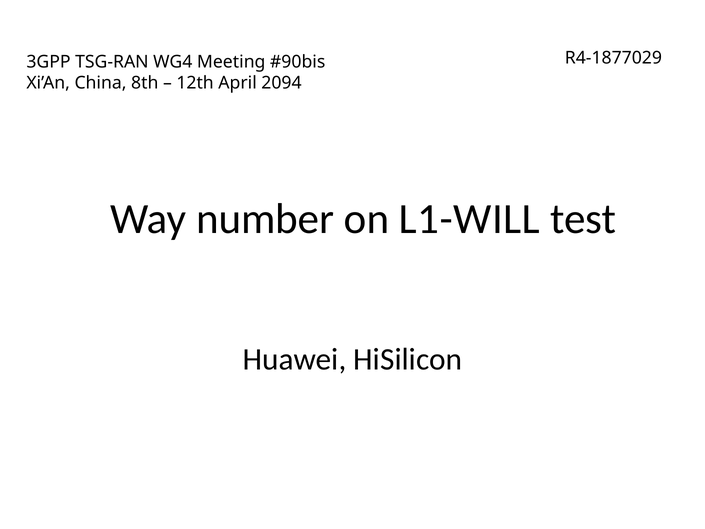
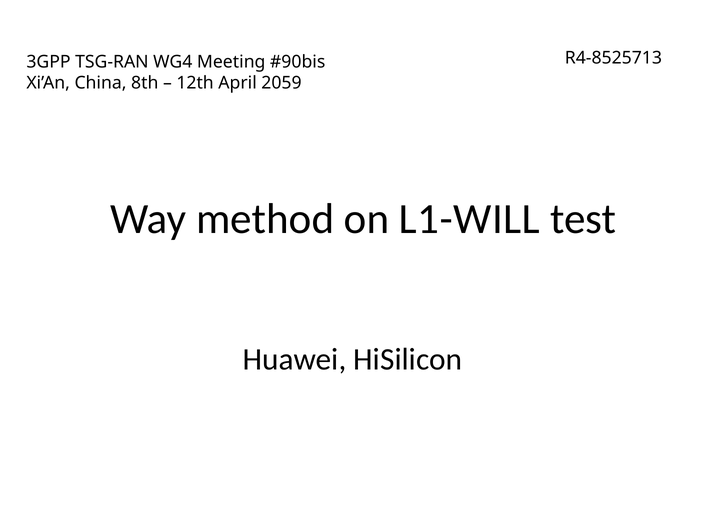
R4-1877029: R4-1877029 -> R4-8525713
2094: 2094 -> 2059
number: number -> method
